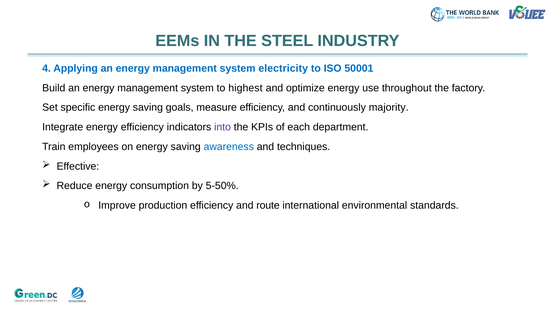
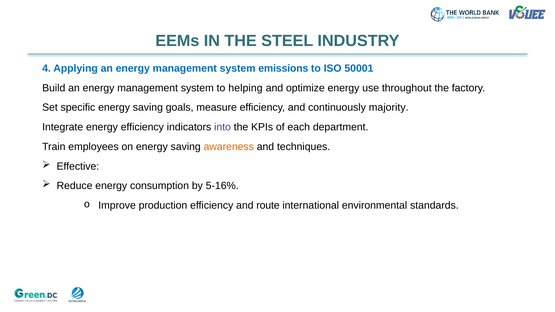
electricity: electricity -> emissions
highest: highest -> helping
awareness colour: blue -> orange
5-50%: 5-50% -> 5-16%
